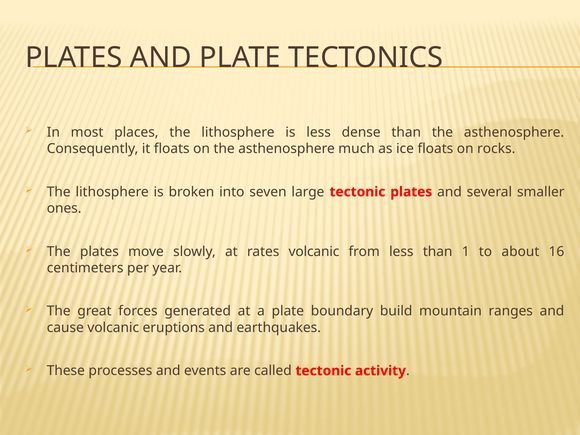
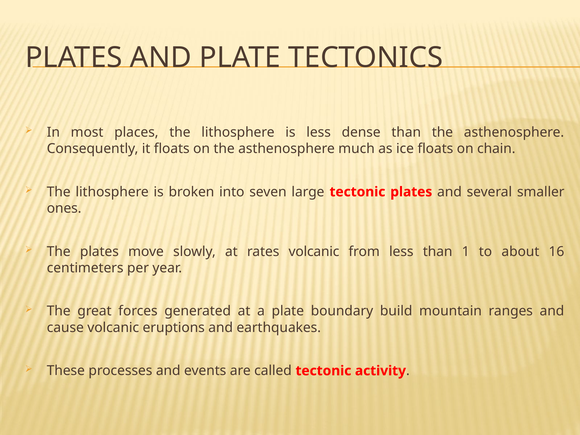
rocks: rocks -> chain
